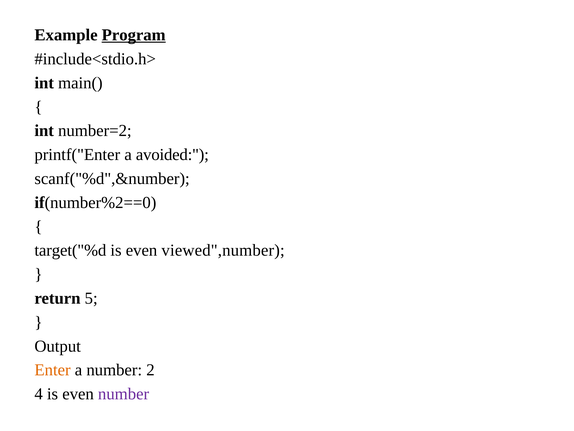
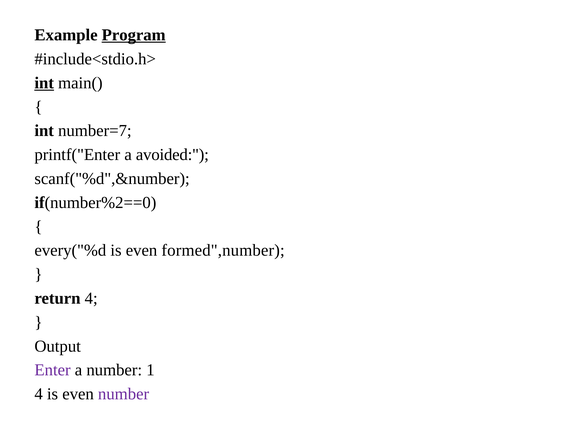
int at (44, 83) underline: none -> present
number=2: number=2 -> number=7
target("%d: target("%d -> every("%d
viewed",number: viewed",number -> formed",number
return 5: 5 -> 4
Enter colour: orange -> purple
2: 2 -> 1
